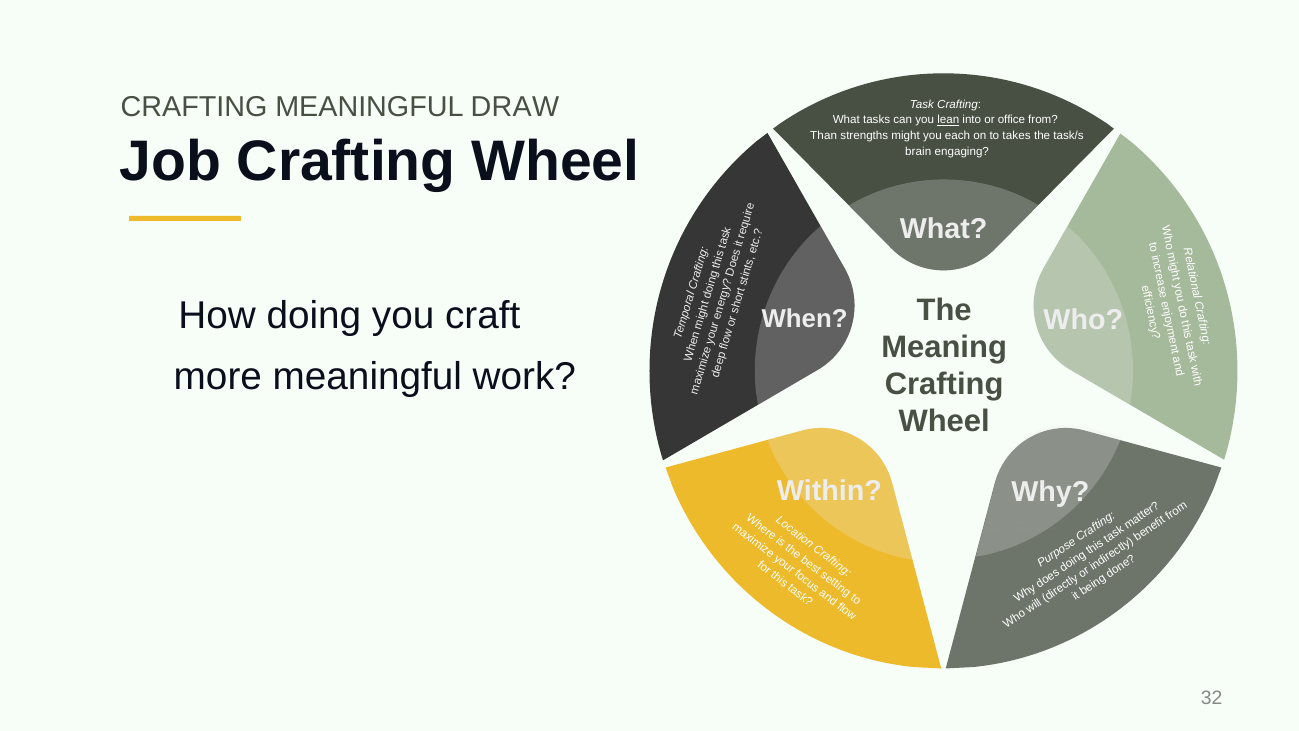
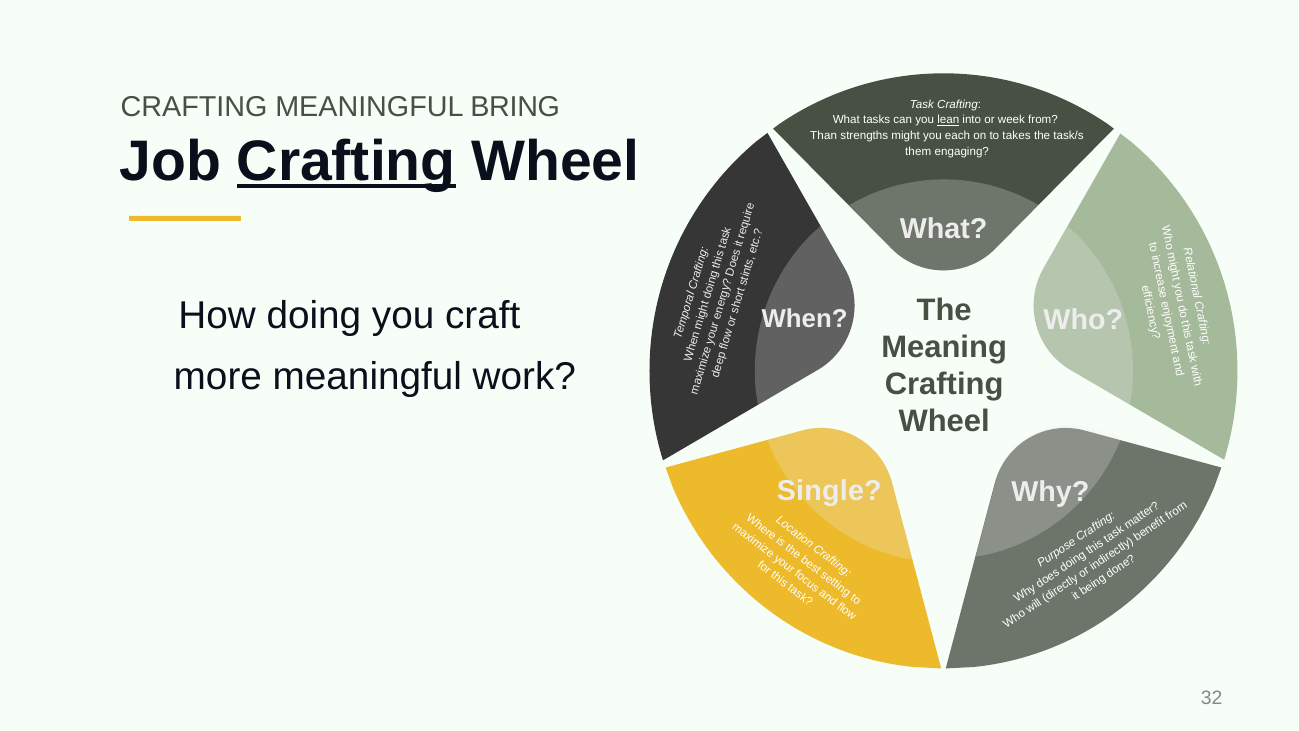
DRAW: DRAW -> BRING
office: office -> week
Crafting at (346, 161) underline: none -> present
brain: brain -> them
Within: Within -> Single
